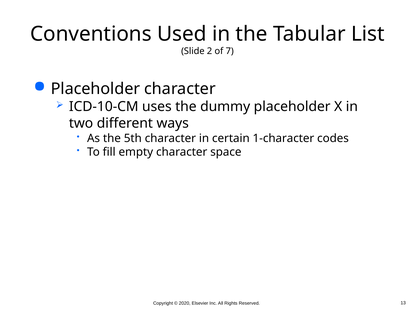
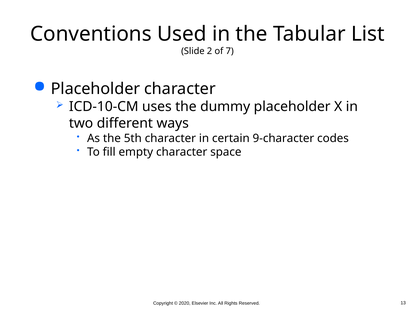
1-character: 1-character -> 9-character
